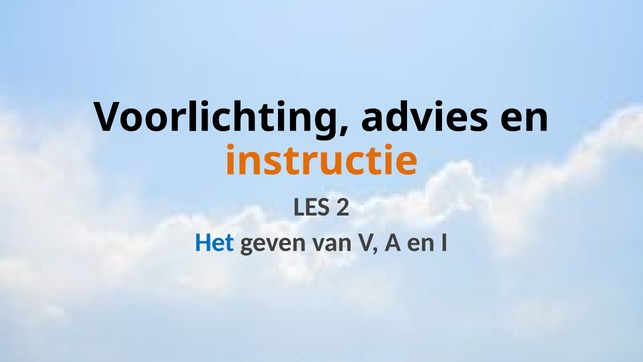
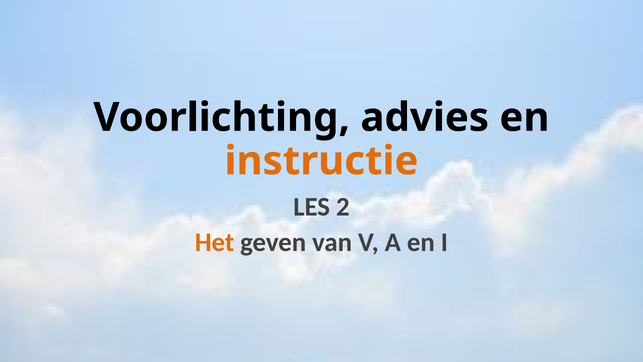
Het colour: blue -> orange
